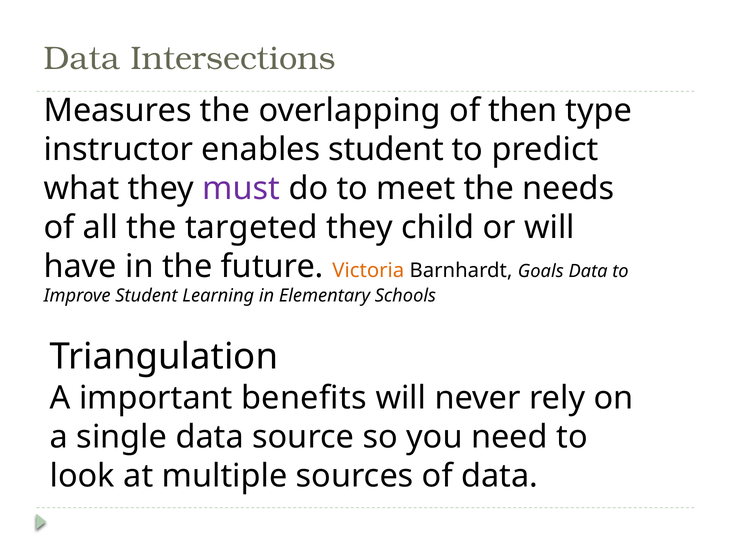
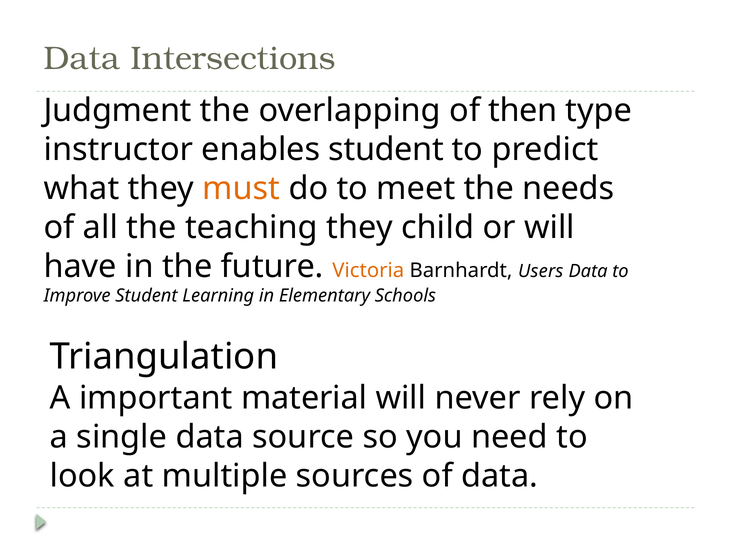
Measures: Measures -> Judgment
must colour: purple -> orange
targeted: targeted -> teaching
Goals: Goals -> Users
benefits: benefits -> material
